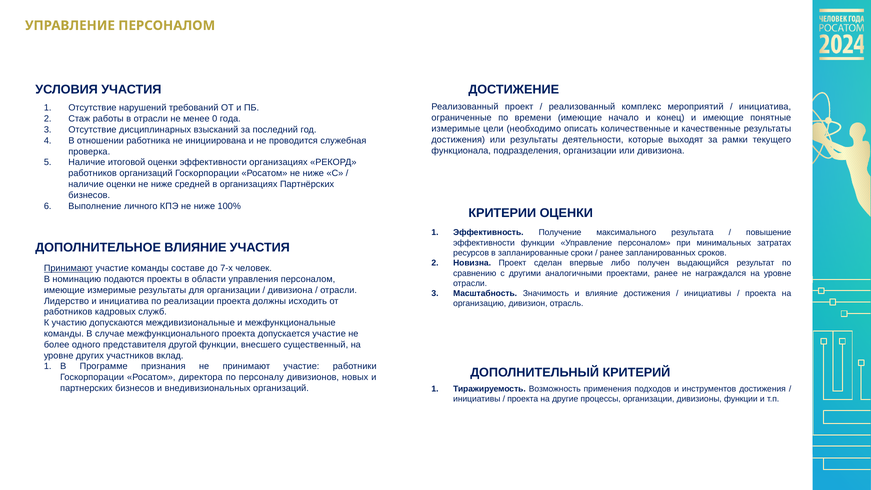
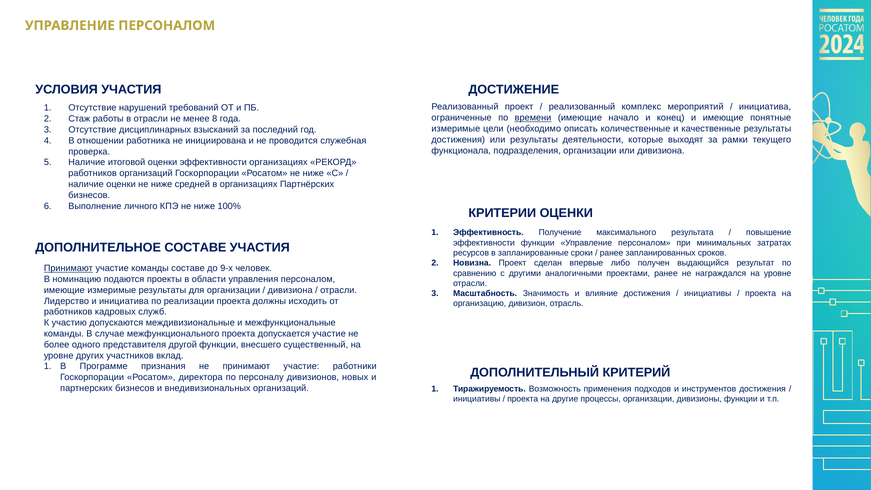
времени underline: none -> present
0: 0 -> 8
ДОПОЛНИТЕЛЬНОЕ ВЛИЯНИЕ: ВЛИЯНИЕ -> СОСТАВЕ
7-х: 7-х -> 9-х
